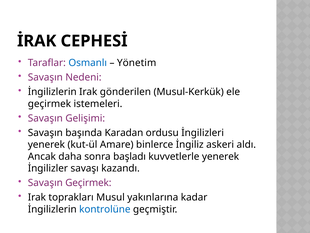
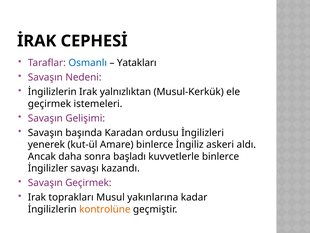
Yönetim: Yönetim -> Yatakları
gönderilen: gönderilen -> yalnızlıktan
kuvvetlerle yenerek: yenerek -> binlerce
kontrolüne colour: blue -> orange
